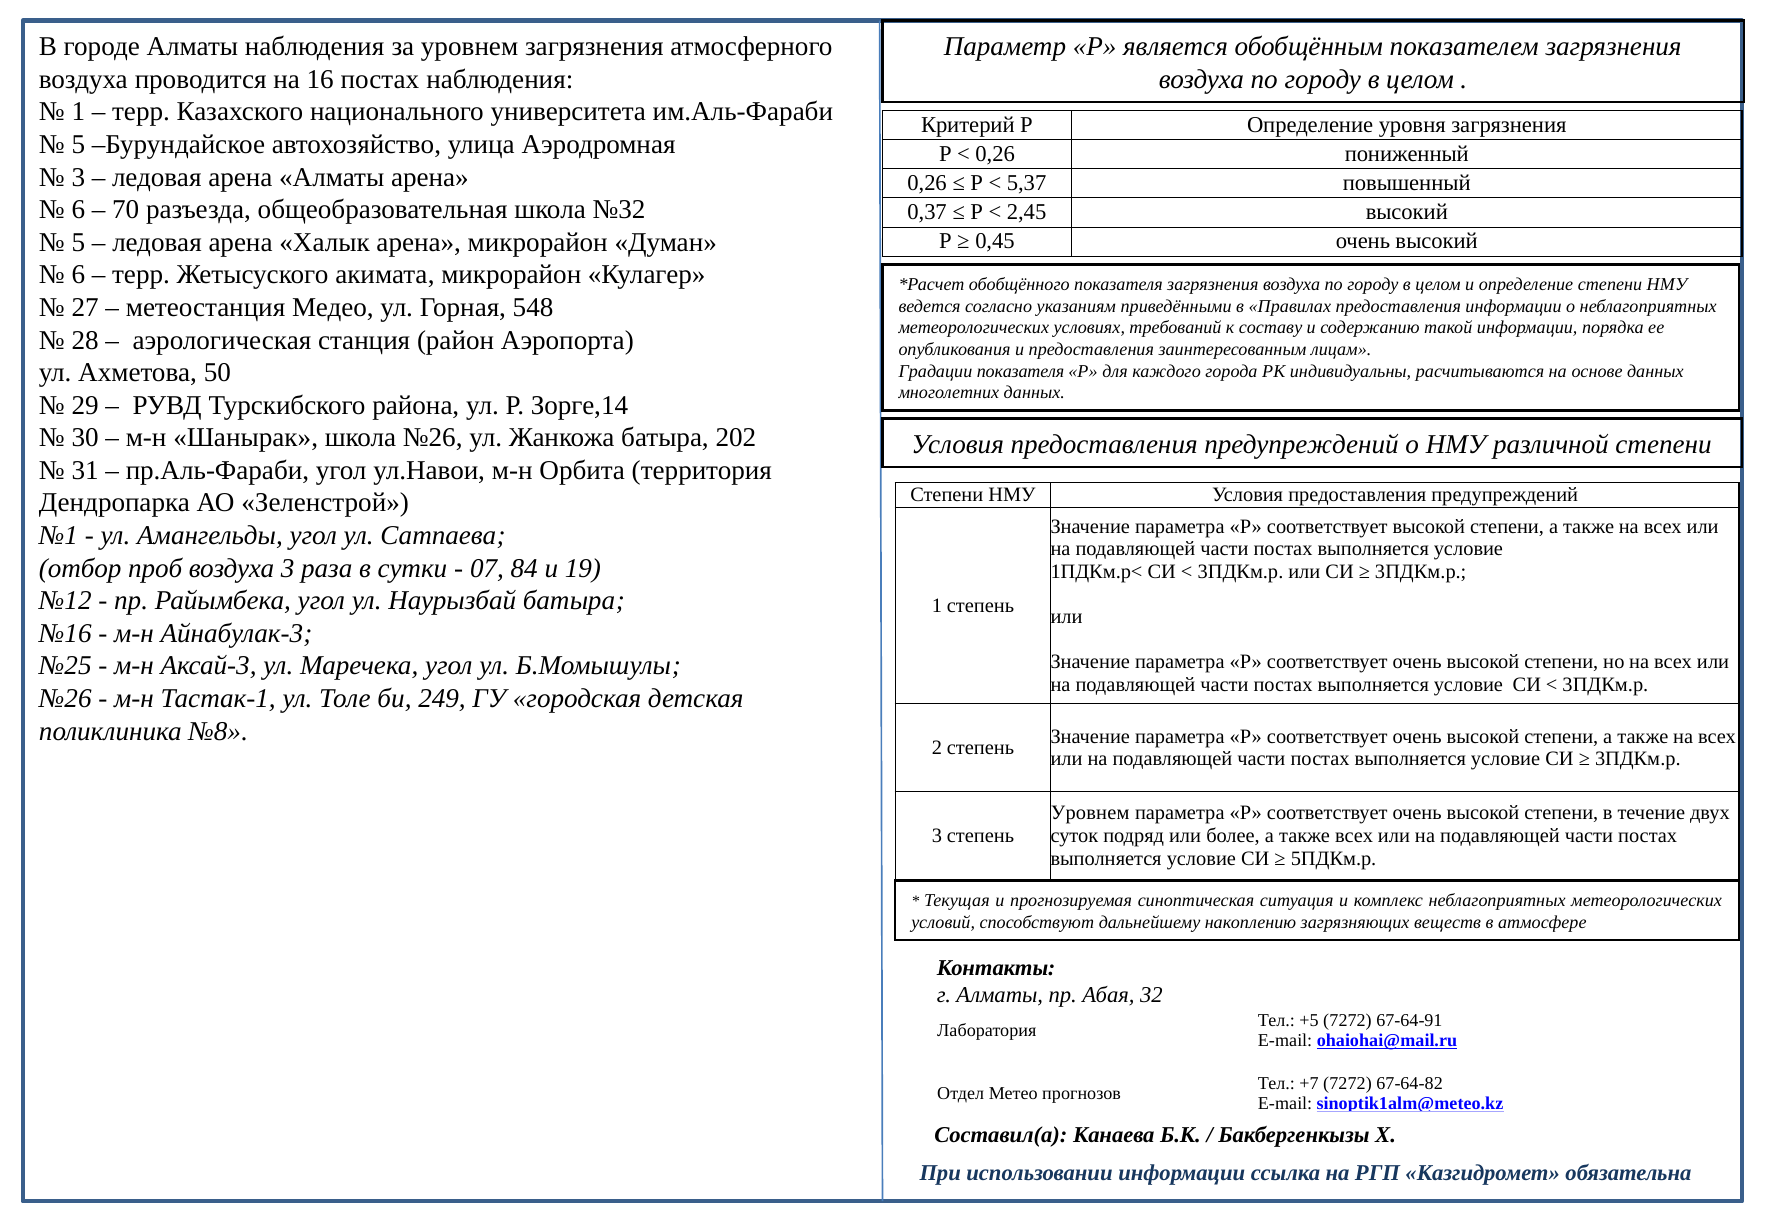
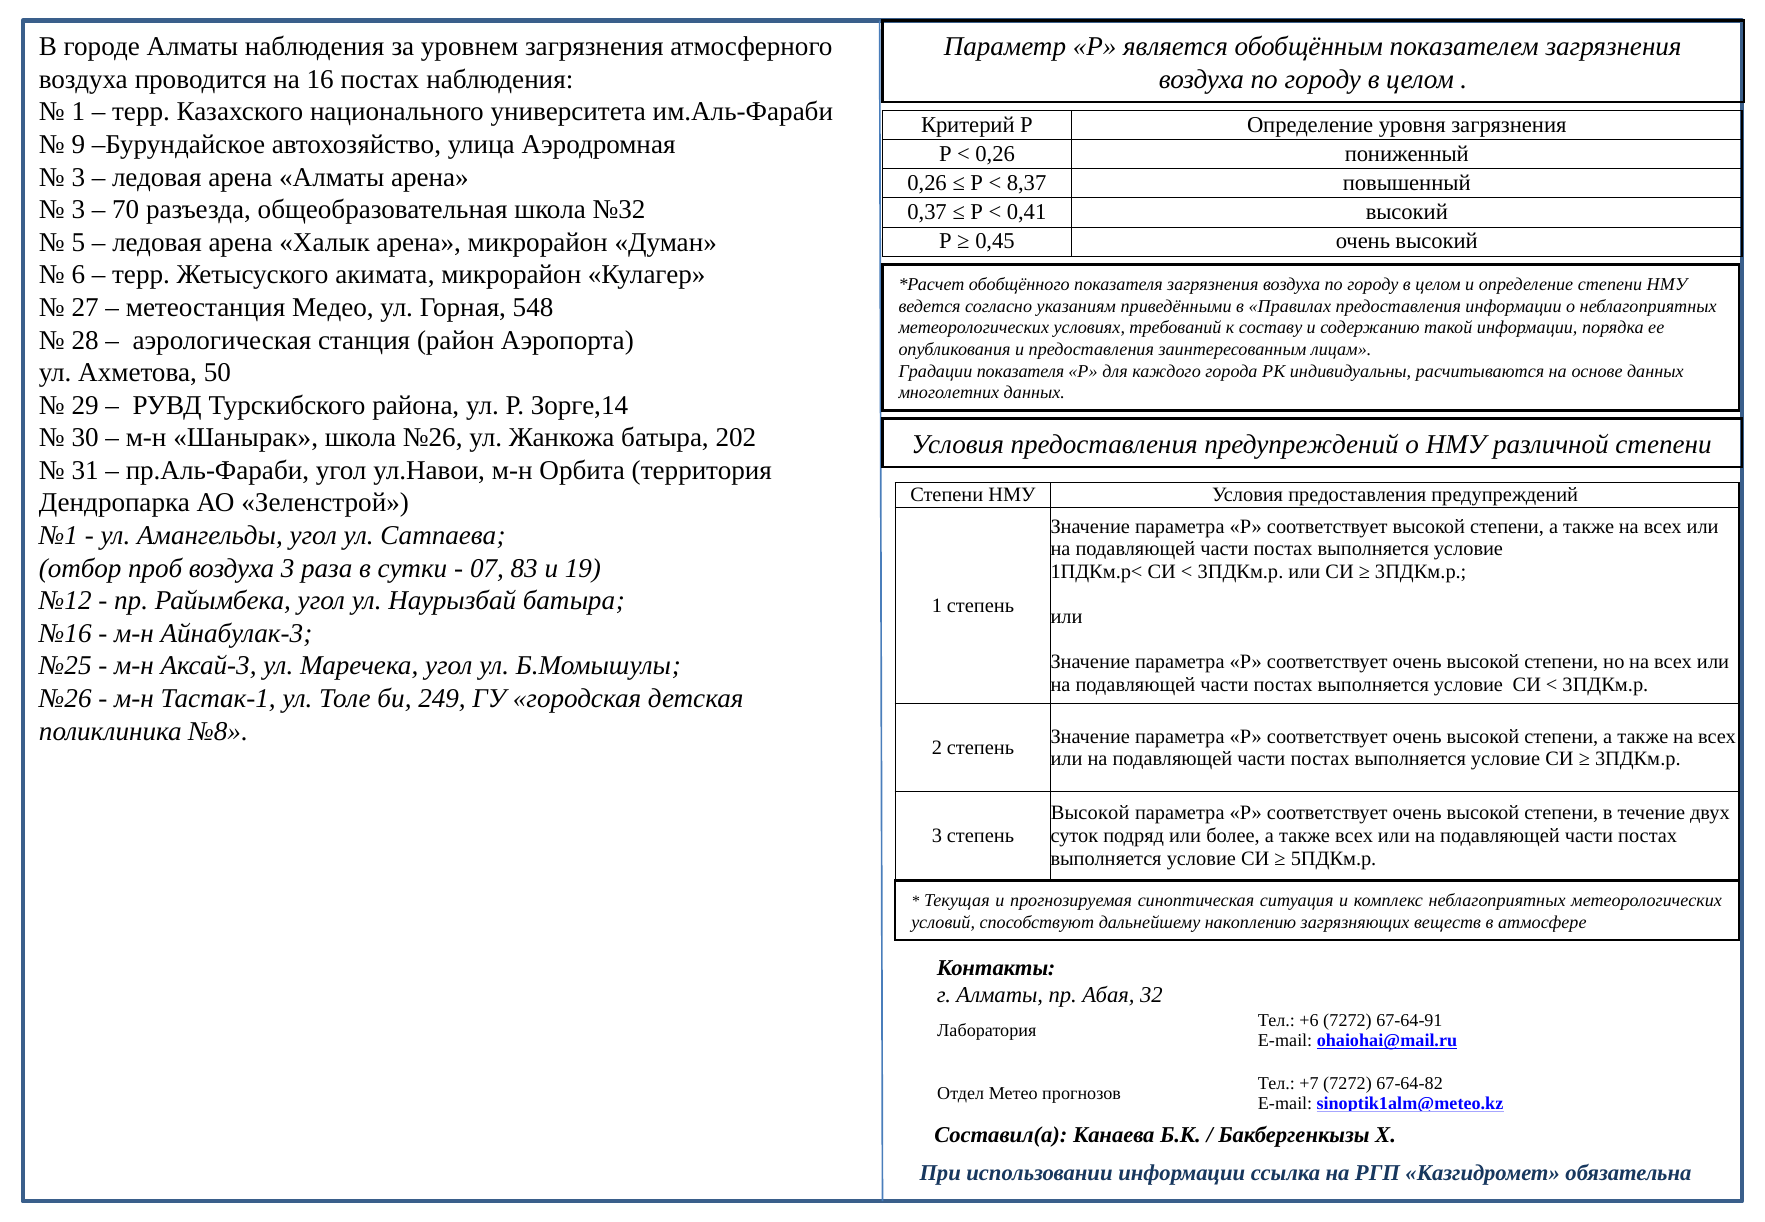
5 at (78, 145): 5 -> 9
5,37: 5,37 -> 8,37
6 at (78, 210): 6 -> 3
2,45: 2,45 -> 0,41
84: 84 -> 83
Уровнем at (1090, 813): Уровнем -> Высокой
+5: +5 -> +6
